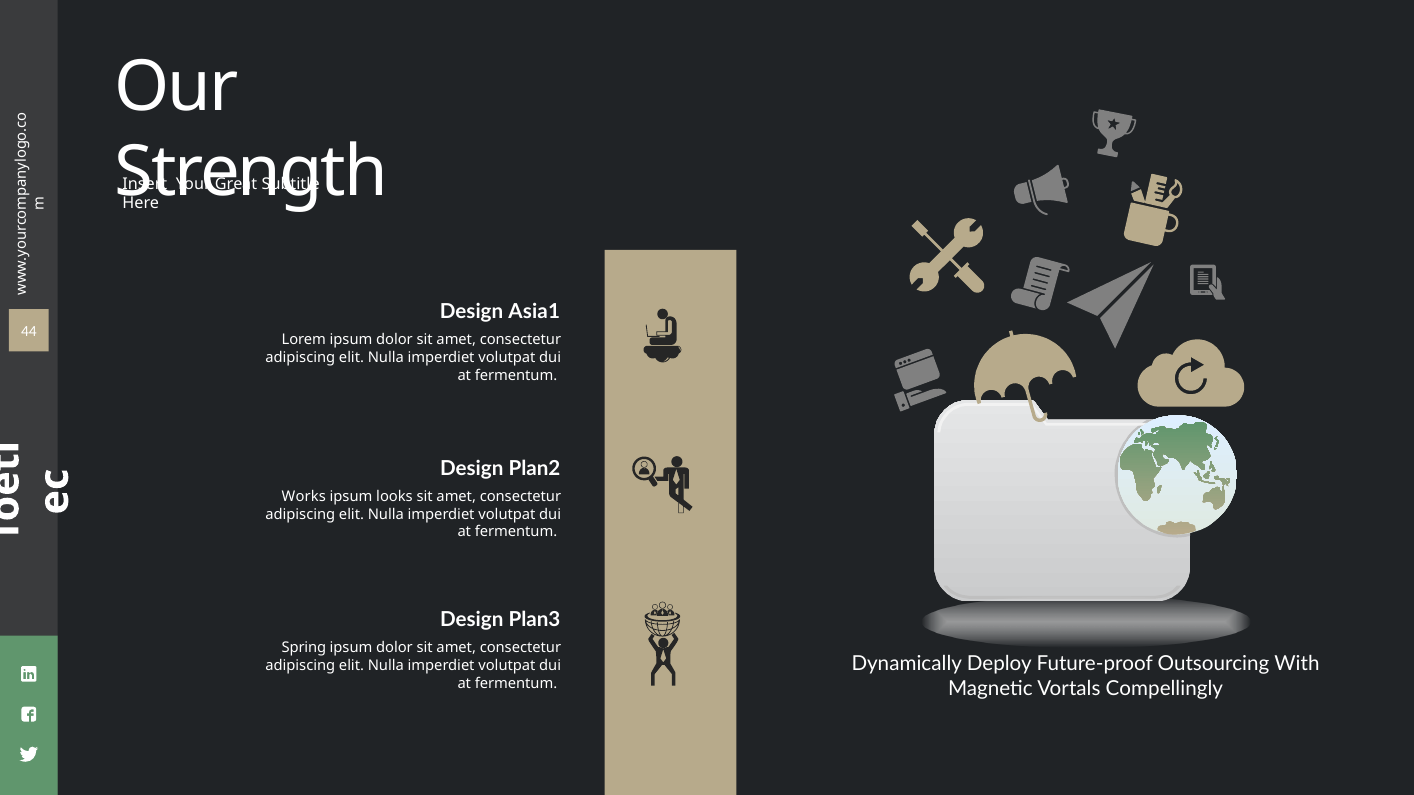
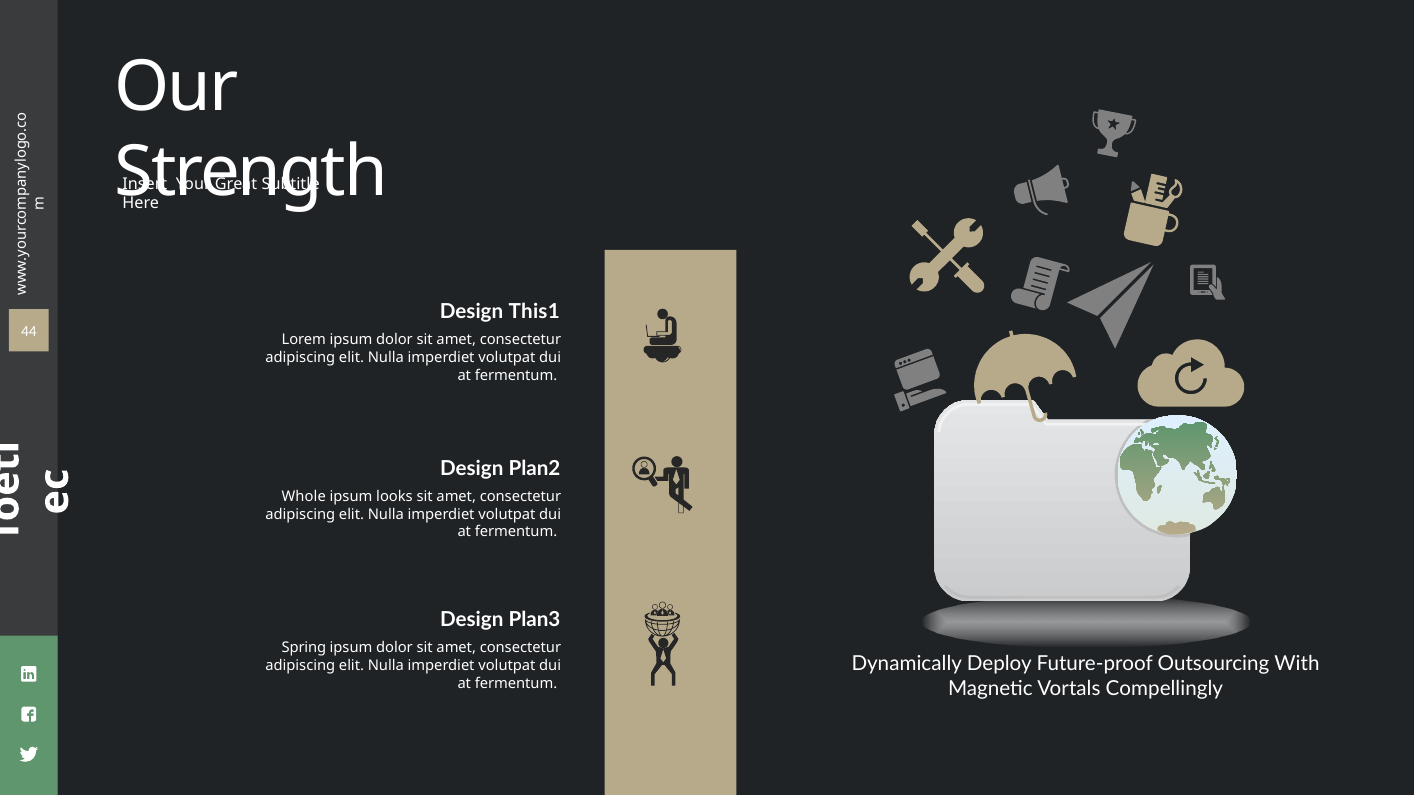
Asia1: Asia1 -> This1
Works: Works -> Whole
